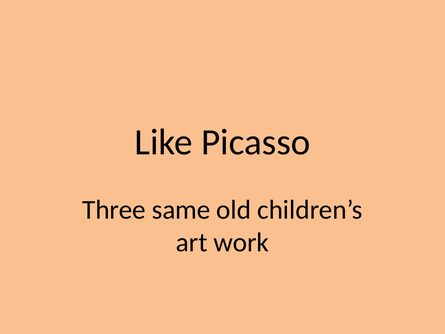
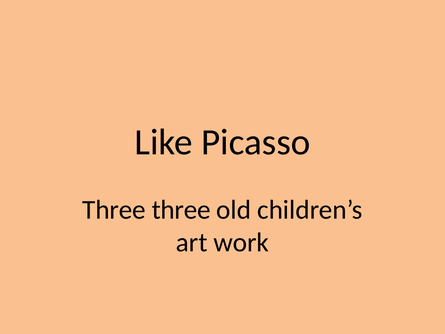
Three same: same -> three
